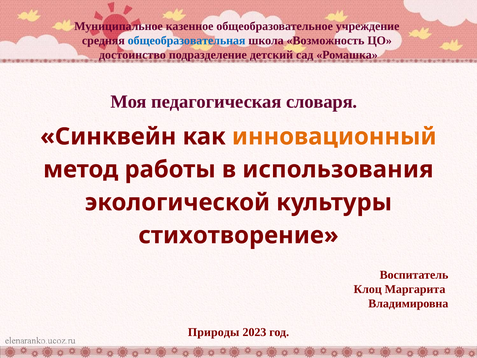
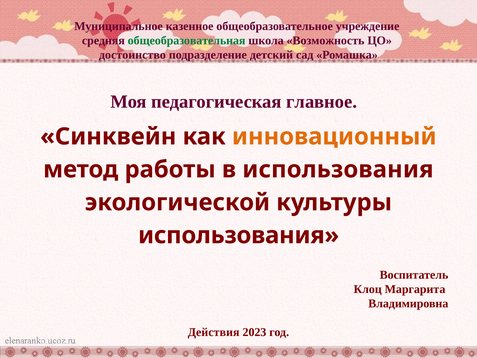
общеобразовательная colour: blue -> green
словаря: словаря -> главное
стихотворение at (238, 235): стихотворение -> использования
Природы: Природы -> Действия
